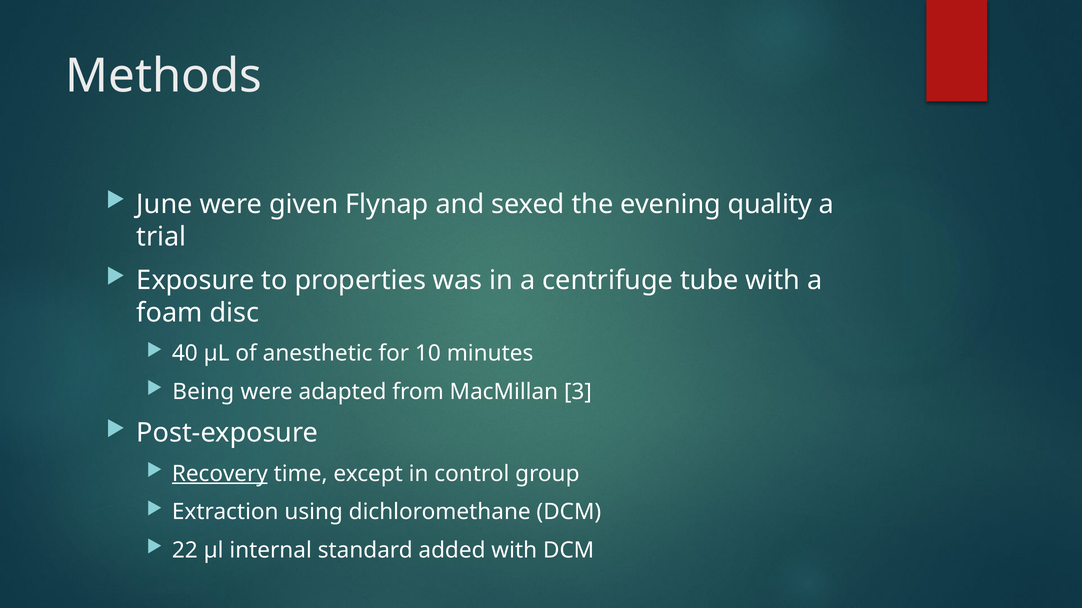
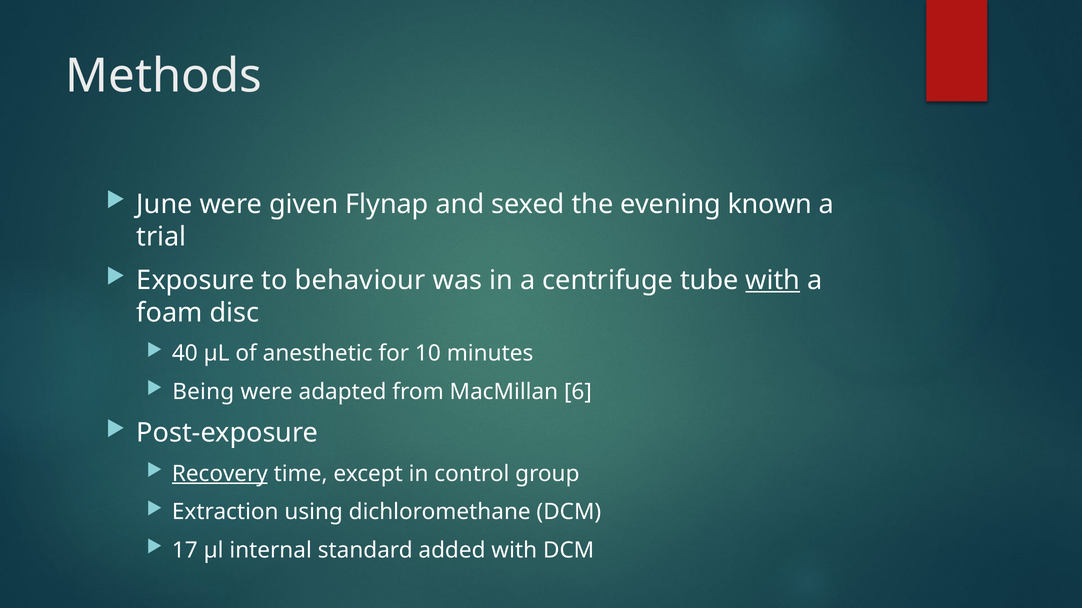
quality: quality -> known
properties: properties -> behaviour
with at (773, 281) underline: none -> present
3: 3 -> 6
22: 22 -> 17
